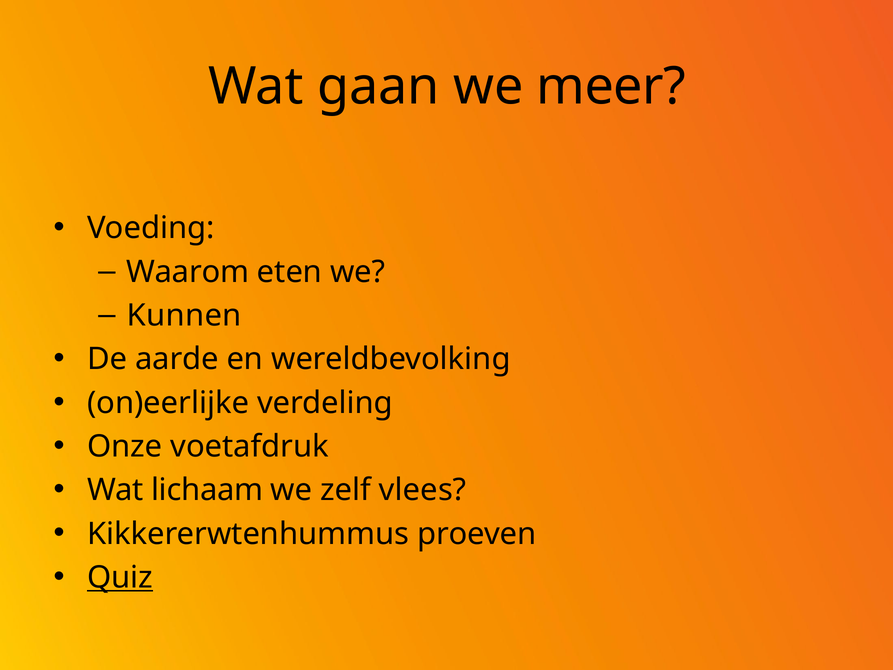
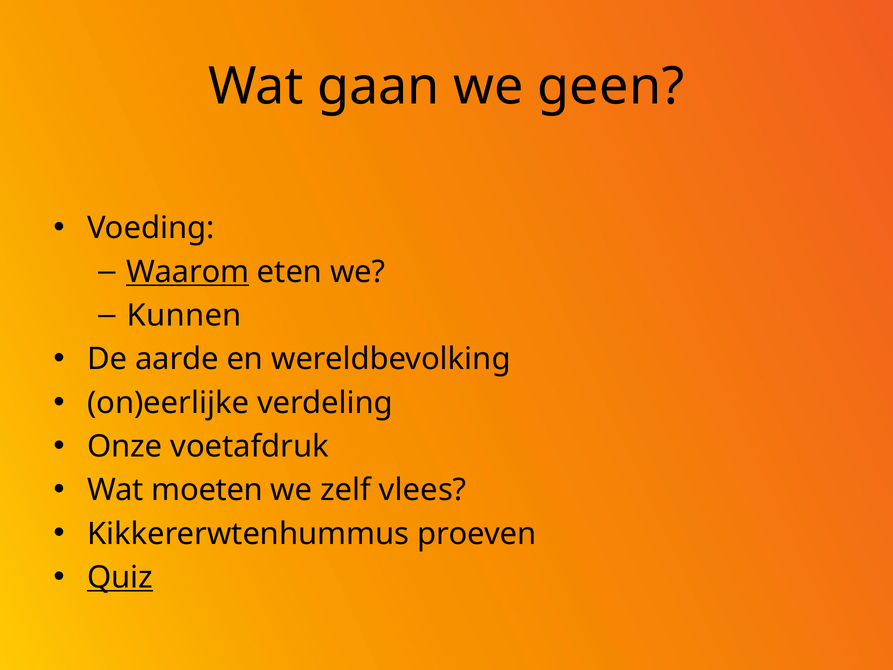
meer: meer -> geen
Waarom underline: none -> present
lichaam: lichaam -> moeten
